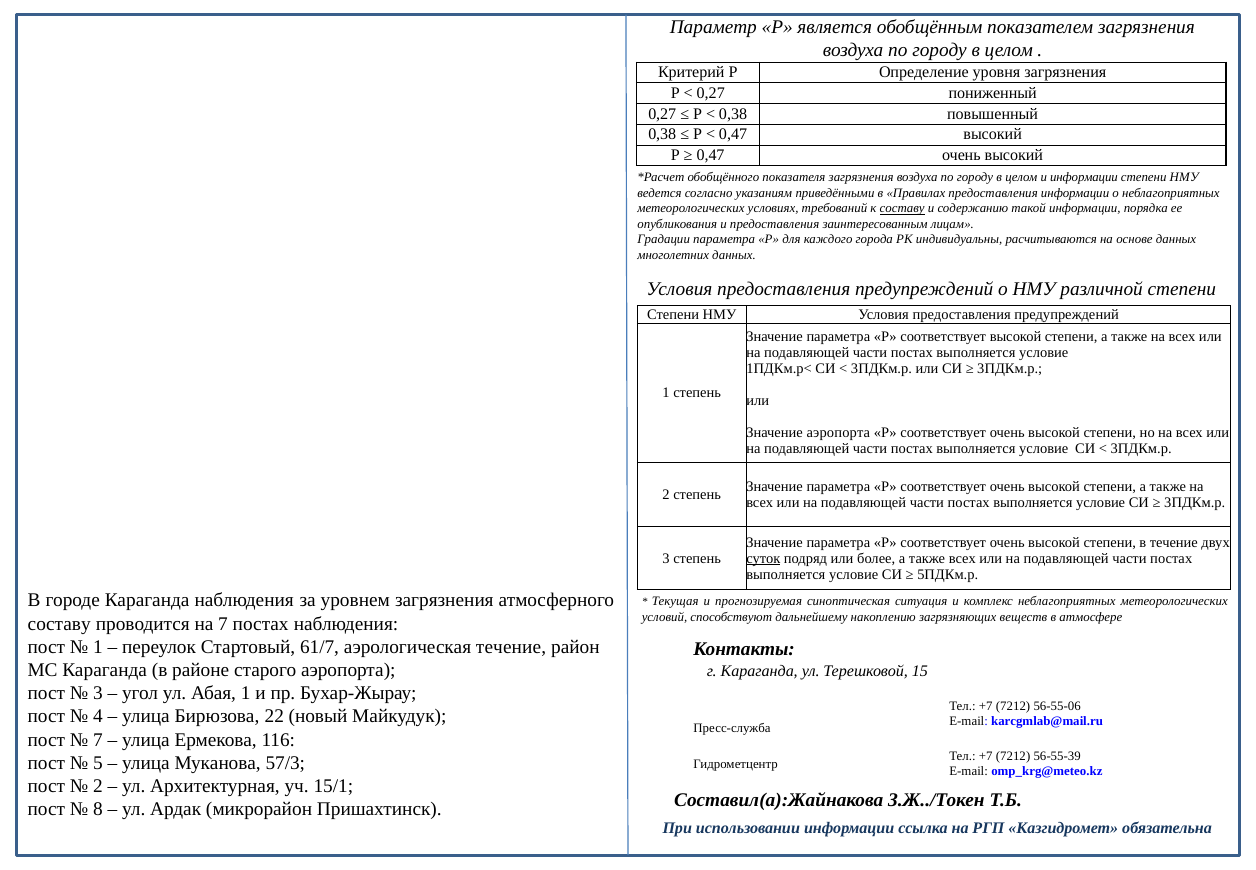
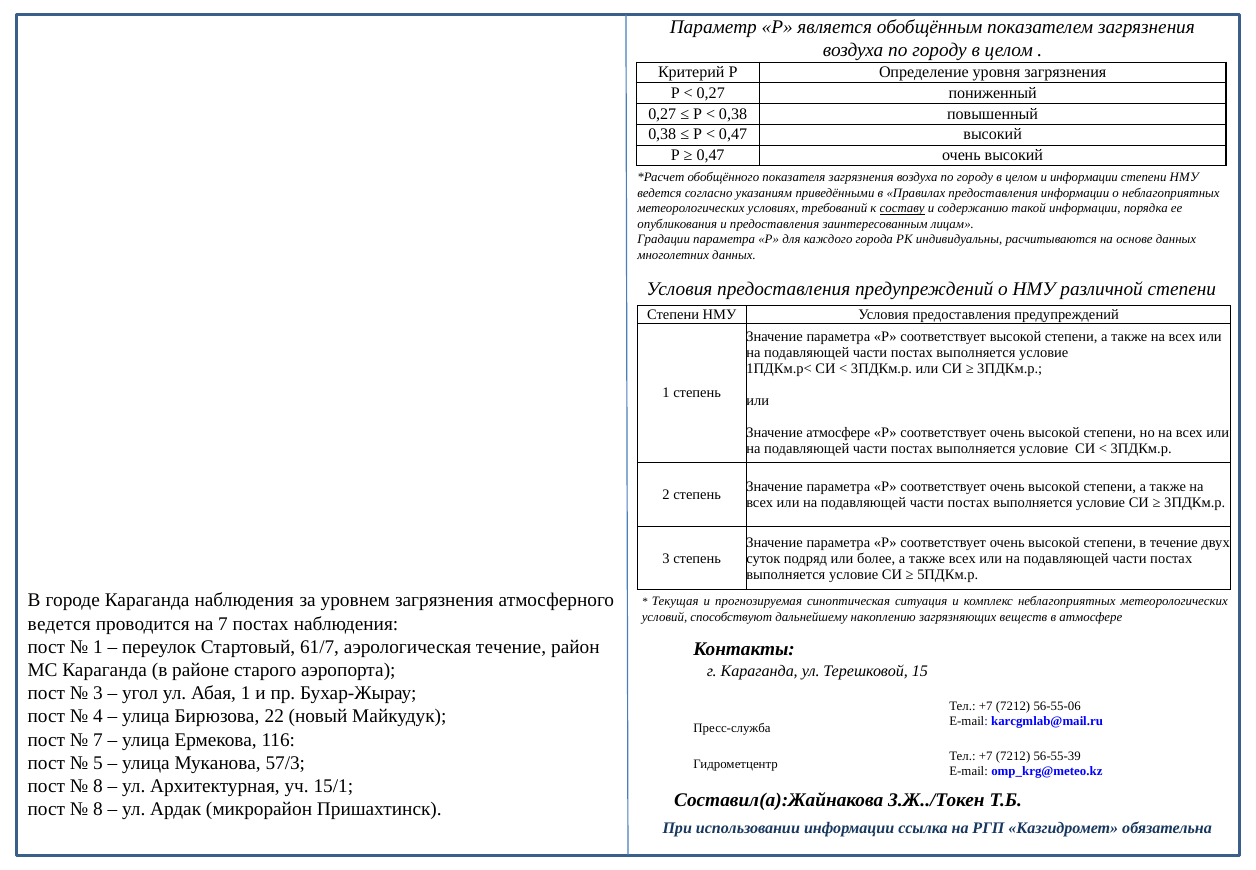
Значение аэропорта: аэропорта -> атмосфере
суток underline: present -> none
составу at (59, 623): составу -> ведется
2 at (98, 786): 2 -> 8
